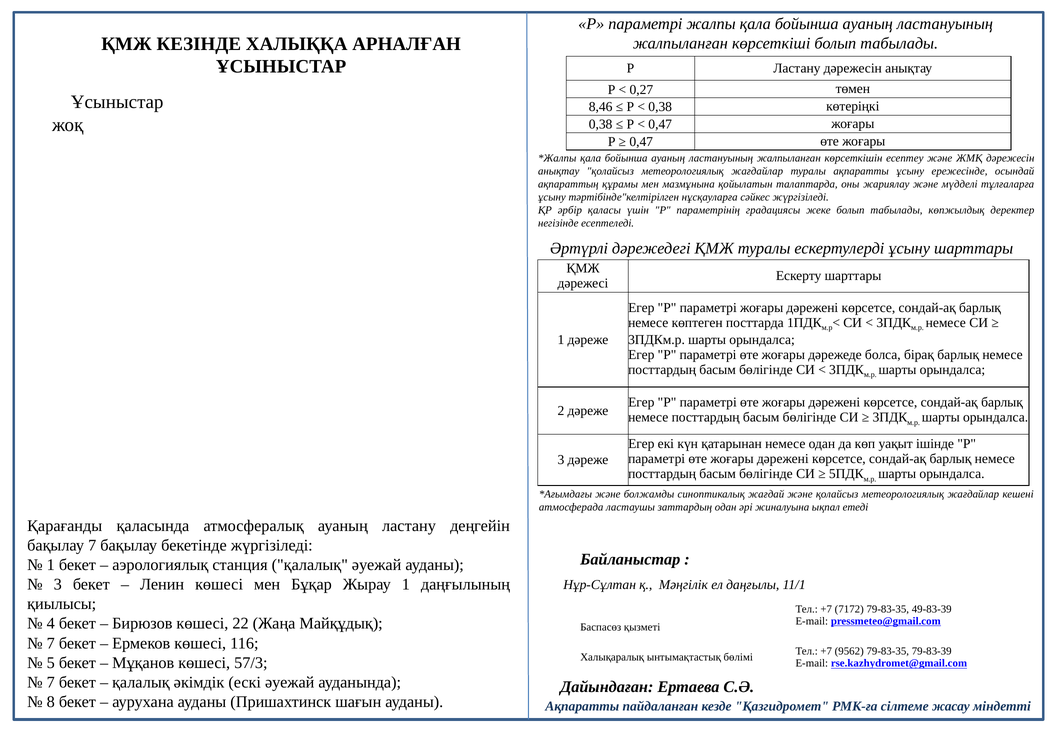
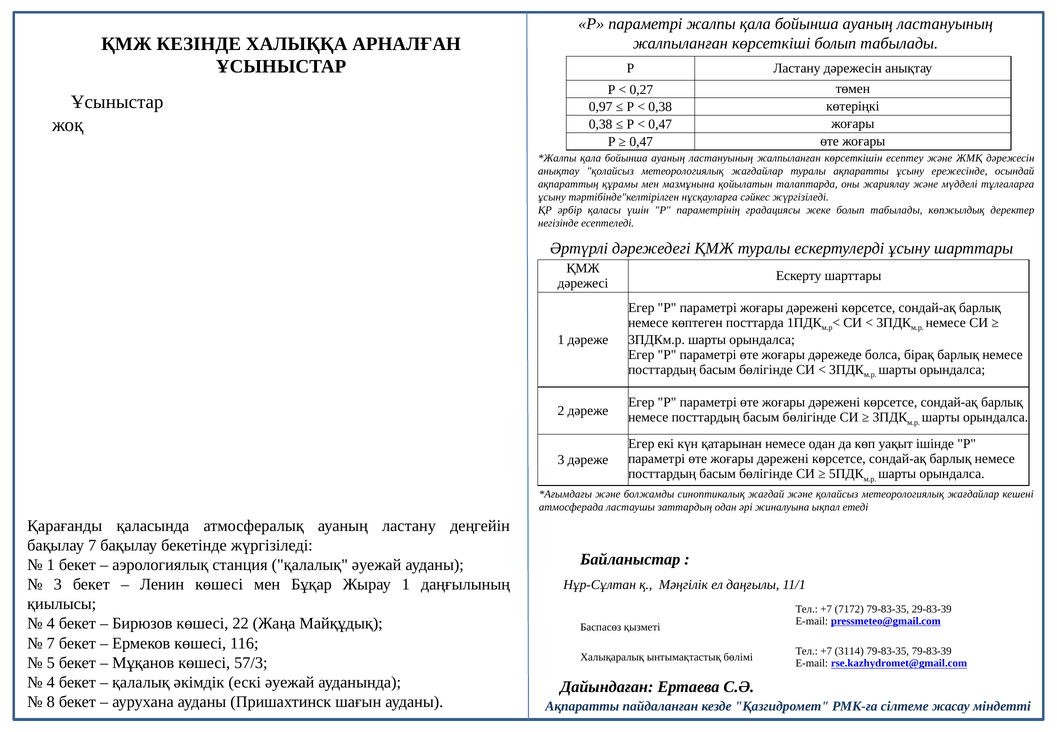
8,46: 8,46 -> 0,97
49-83-39: 49-83-39 -> 29-83-39
9562: 9562 -> 3114
7 at (51, 682): 7 -> 4
